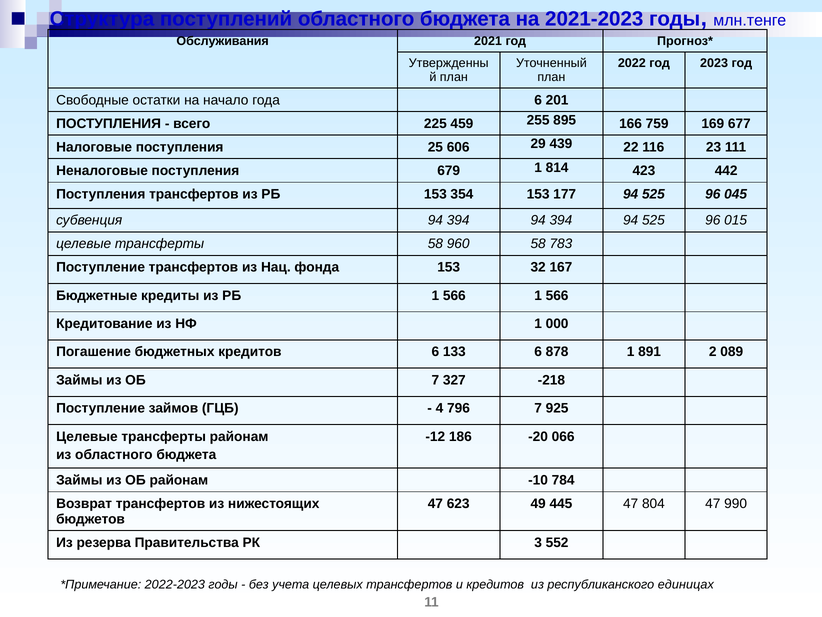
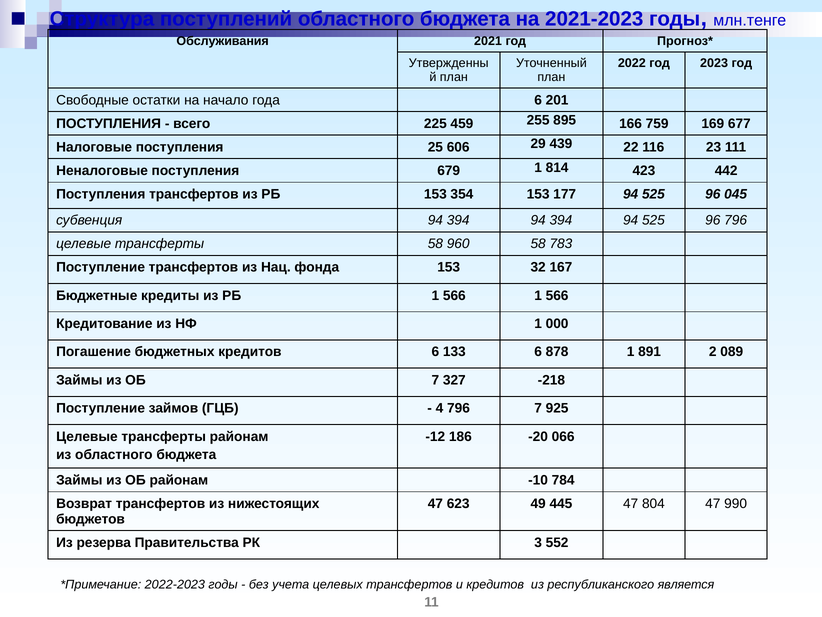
96 015: 015 -> 796
единицах: единицах -> является
